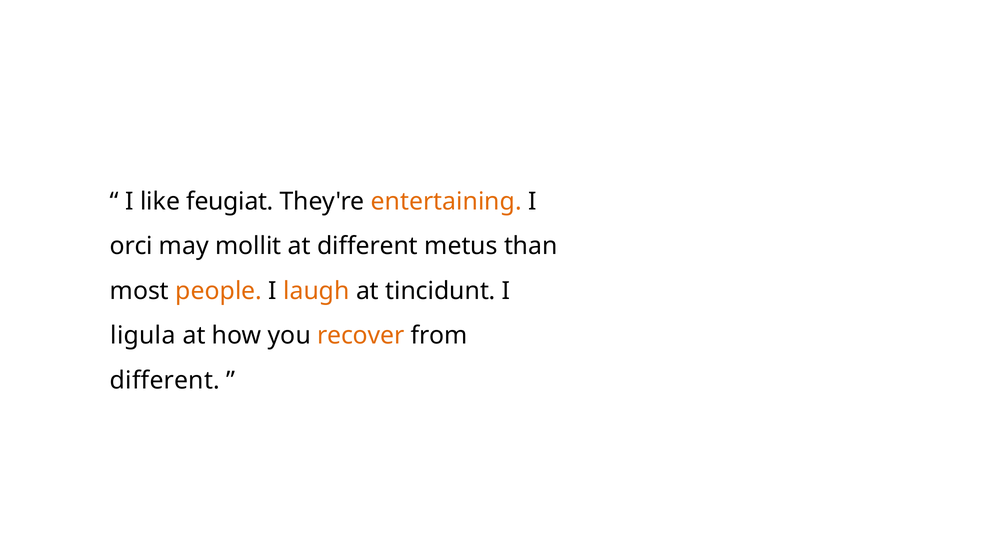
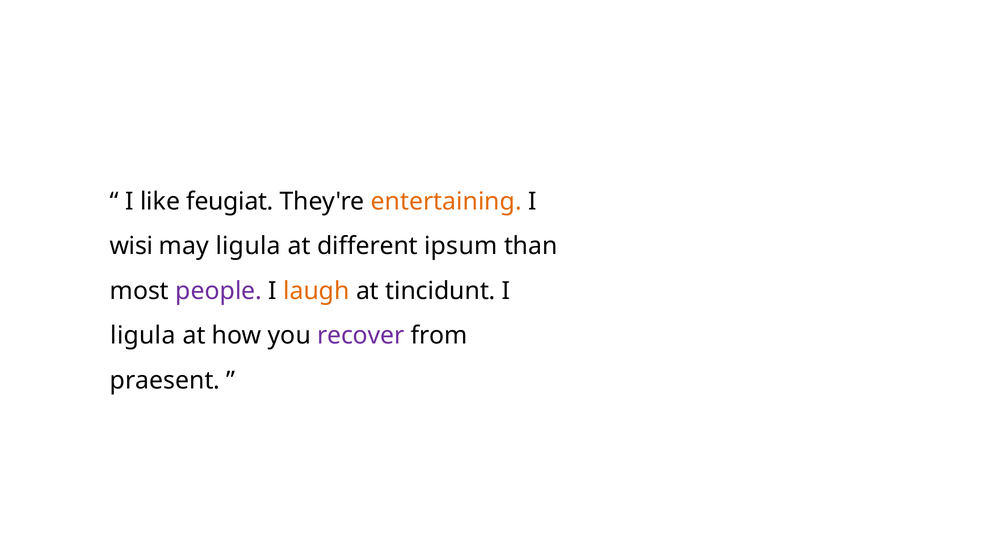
orci: orci -> wisi
may mollit: mollit -> ligula
metus: metus -> ipsum
people colour: orange -> purple
recover colour: orange -> purple
different at (165, 380): different -> praesent
